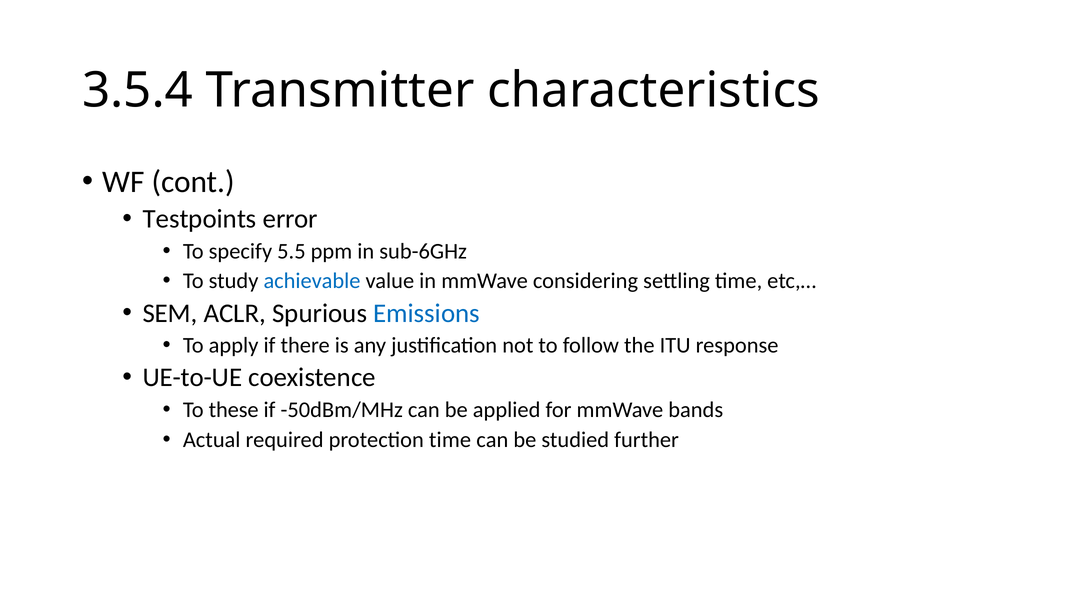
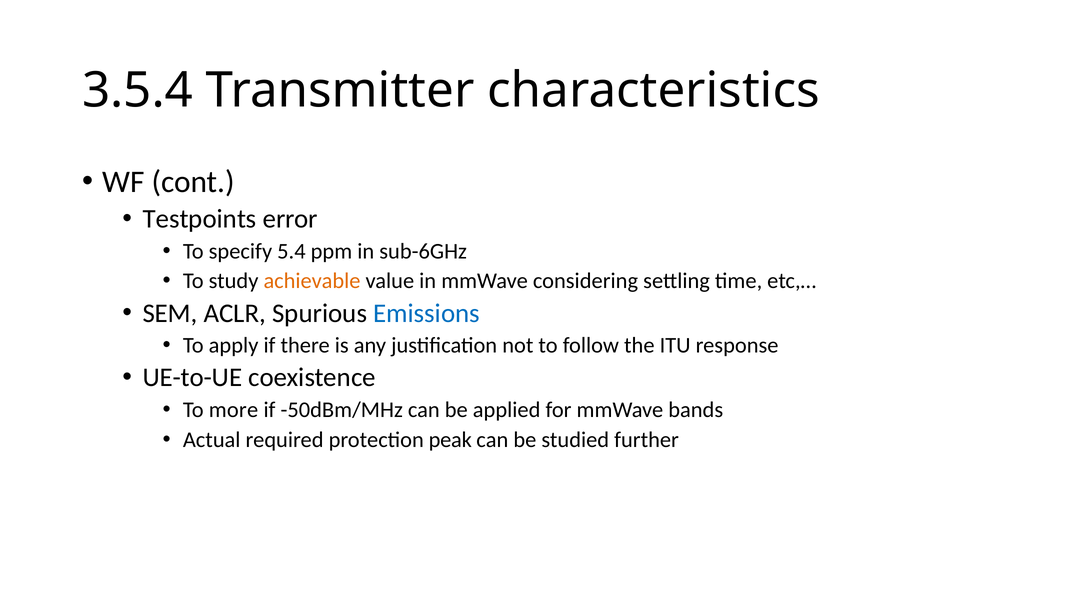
5.5: 5.5 -> 5.4
achievable colour: blue -> orange
these: these -> more
protection time: time -> peak
